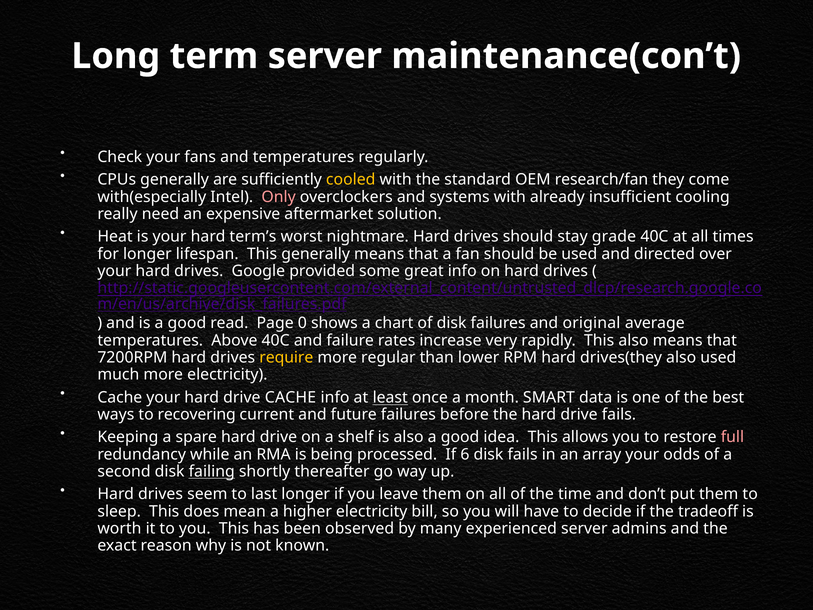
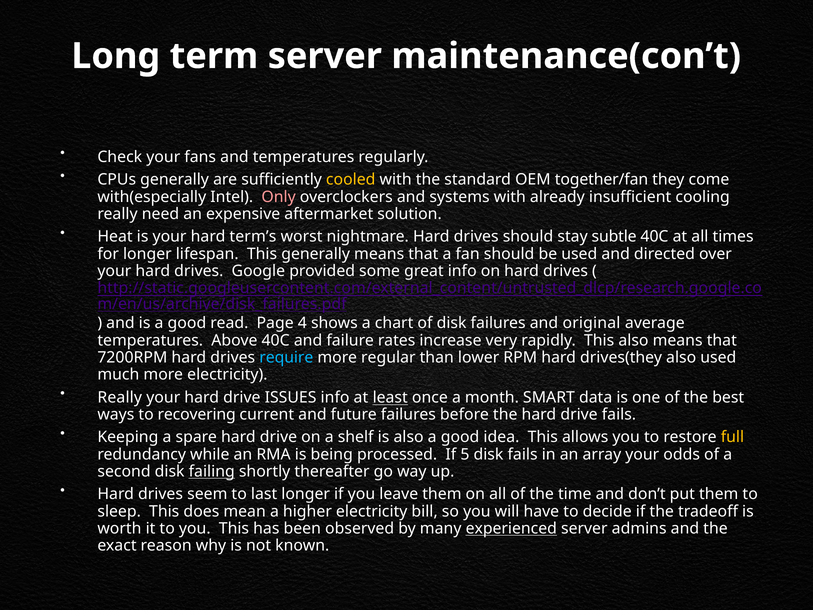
research/fan: research/fan -> together/fan
grade: grade -> subtle
0: 0 -> 4
require colour: yellow -> light blue
Cache at (120, 397): Cache -> Really
drive CACHE: CACHE -> ISSUES
full colour: pink -> yellow
6: 6 -> 5
experienced underline: none -> present
